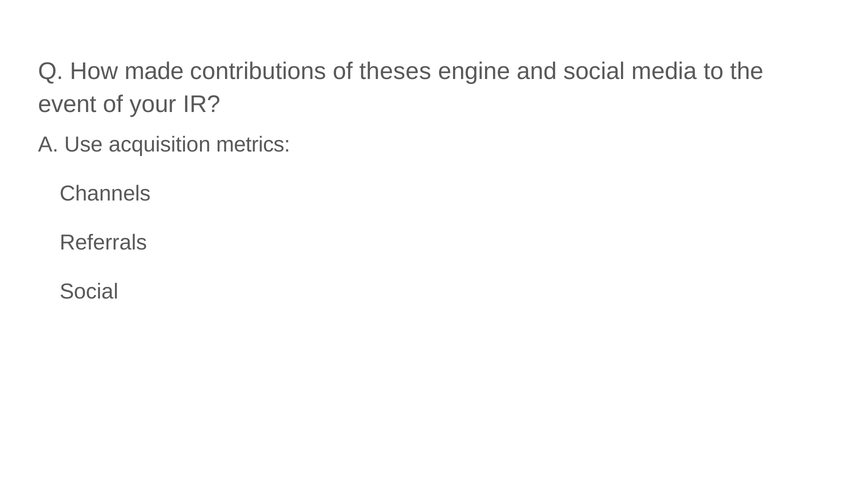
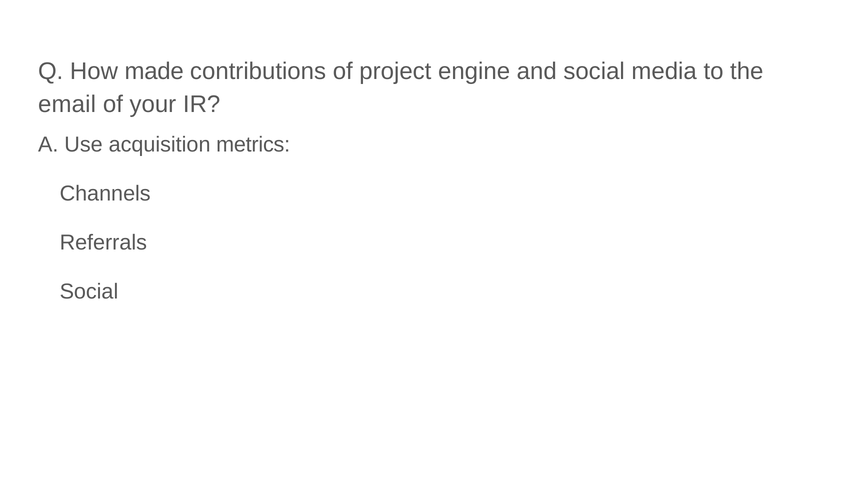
theses: theses -> project
event: event -> email
